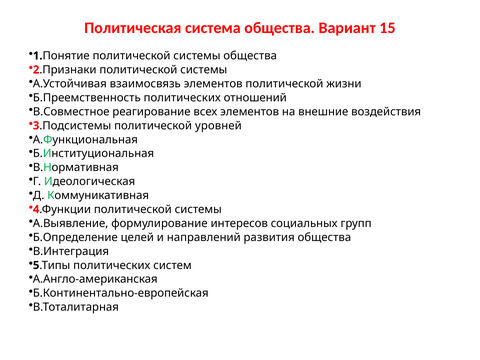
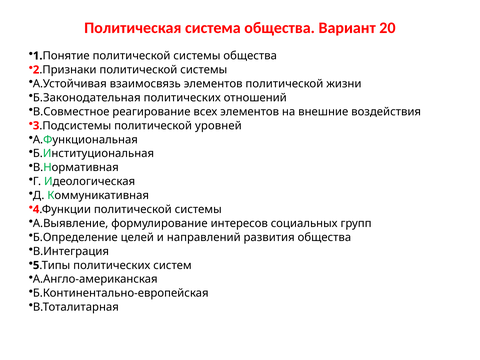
15: 15 -> 20
Б.Преемственность: Б.Преемственность -> Б.Законодательная
